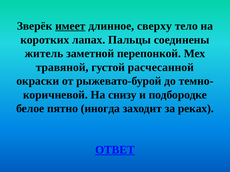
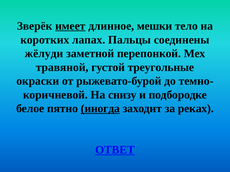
сверху: сверху -> мешки
житель: житель -> жёлуди
расчесанной: расчесанной -> треугольные
иногда underline: none -> present
